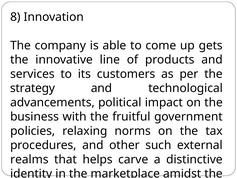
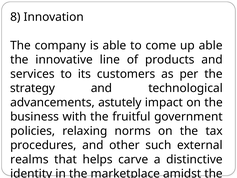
up gets: gets -> able
political: political -> astutely
